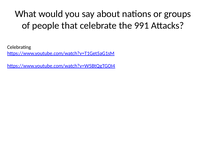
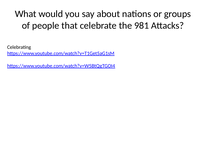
991: 991 -> 981
